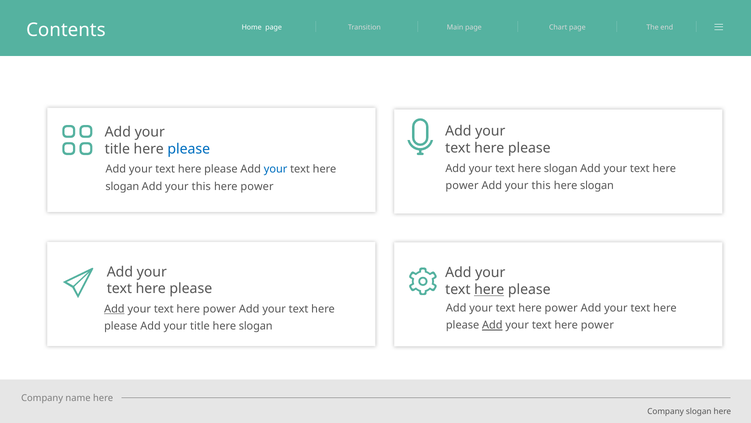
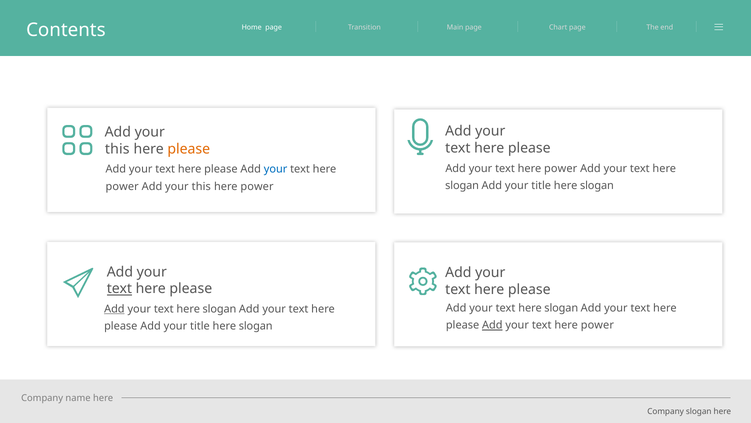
title at (117, 149): title -> this
please at (189, 149) colour: blue -> orange
slogan at (561, 168): slogan -> power
power at (462, 185): power -> slogan
this at (541, 185): this -> title
slogan at (122, 186): slogan -> power
text at (119, 288) underline: none -> present
here at (489, 289) underline: present -> none
power at (561, 308): power -> slogan
power at (219, 309): power -> slogan
